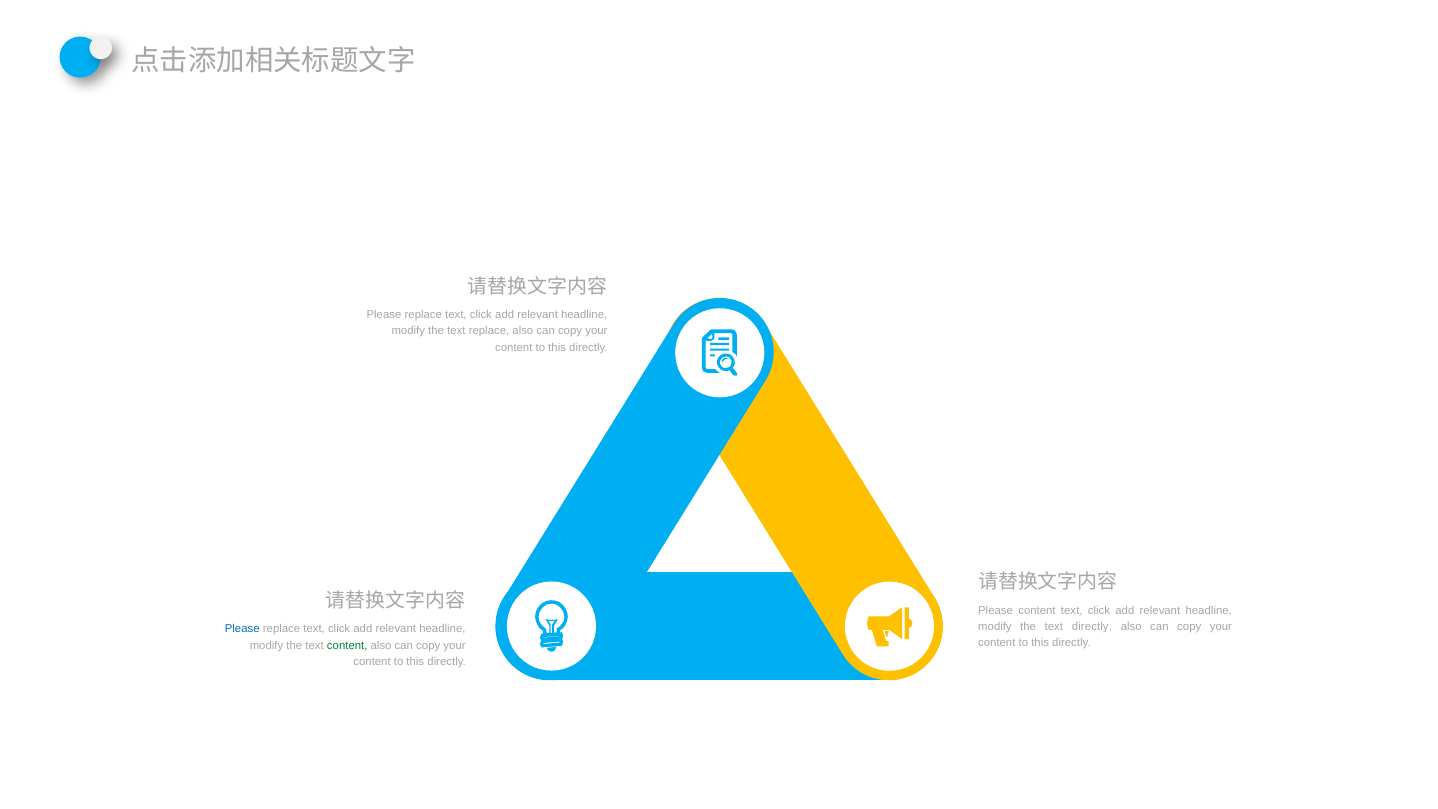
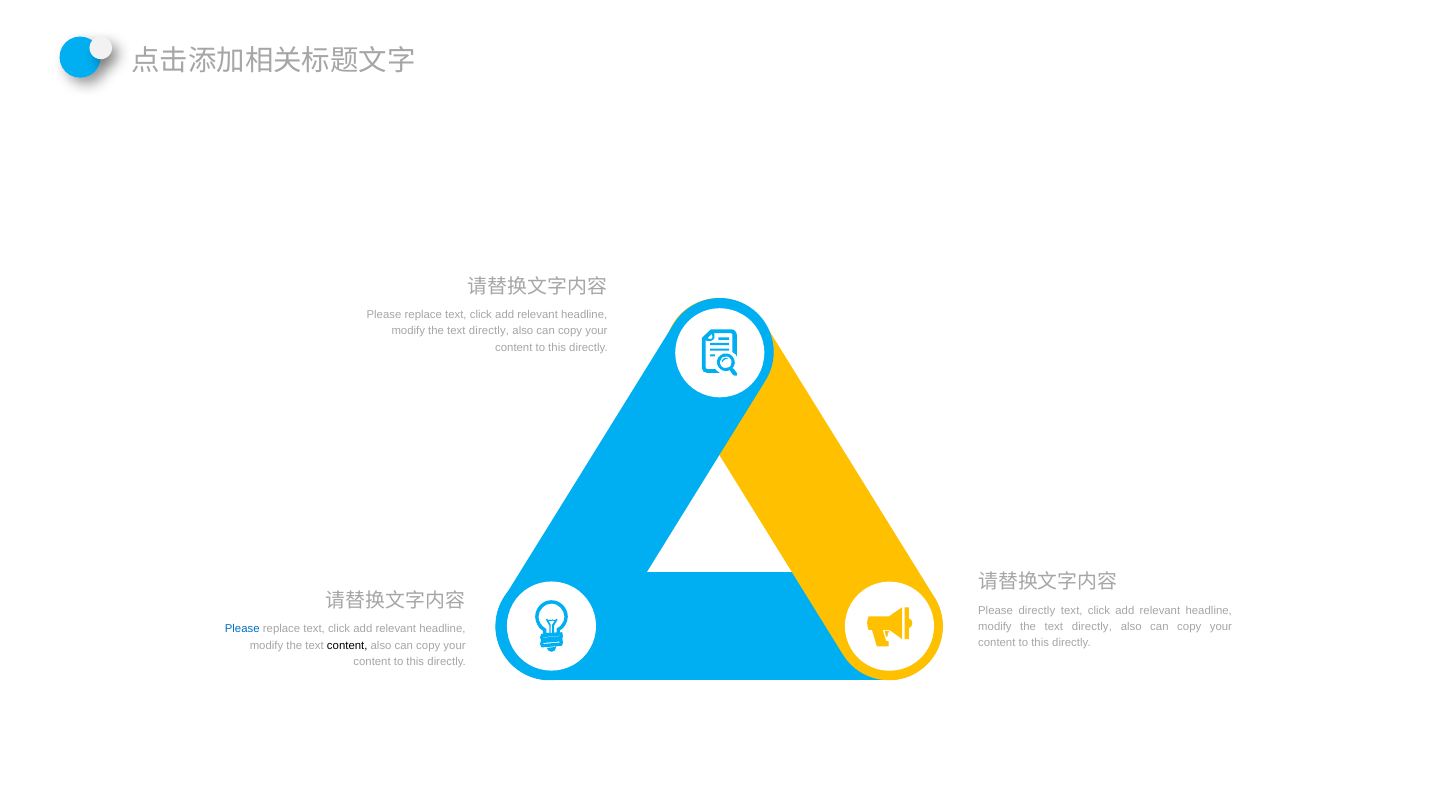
replace at (489, 331): replace -> directly
Please content: content -> directly
content at (347, 645) colour: green -> black
